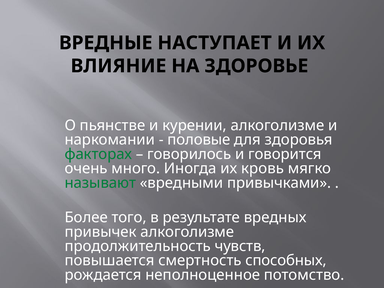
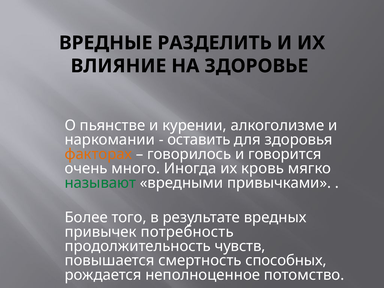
НАСТУПАЕТ: НАСТУПАЕТ -> РАЗДЕЛИТЬ
половые: половые -> оставить
факторах colour: green -> orange
привычек алкоголизме: алкоголизме -> потребность
